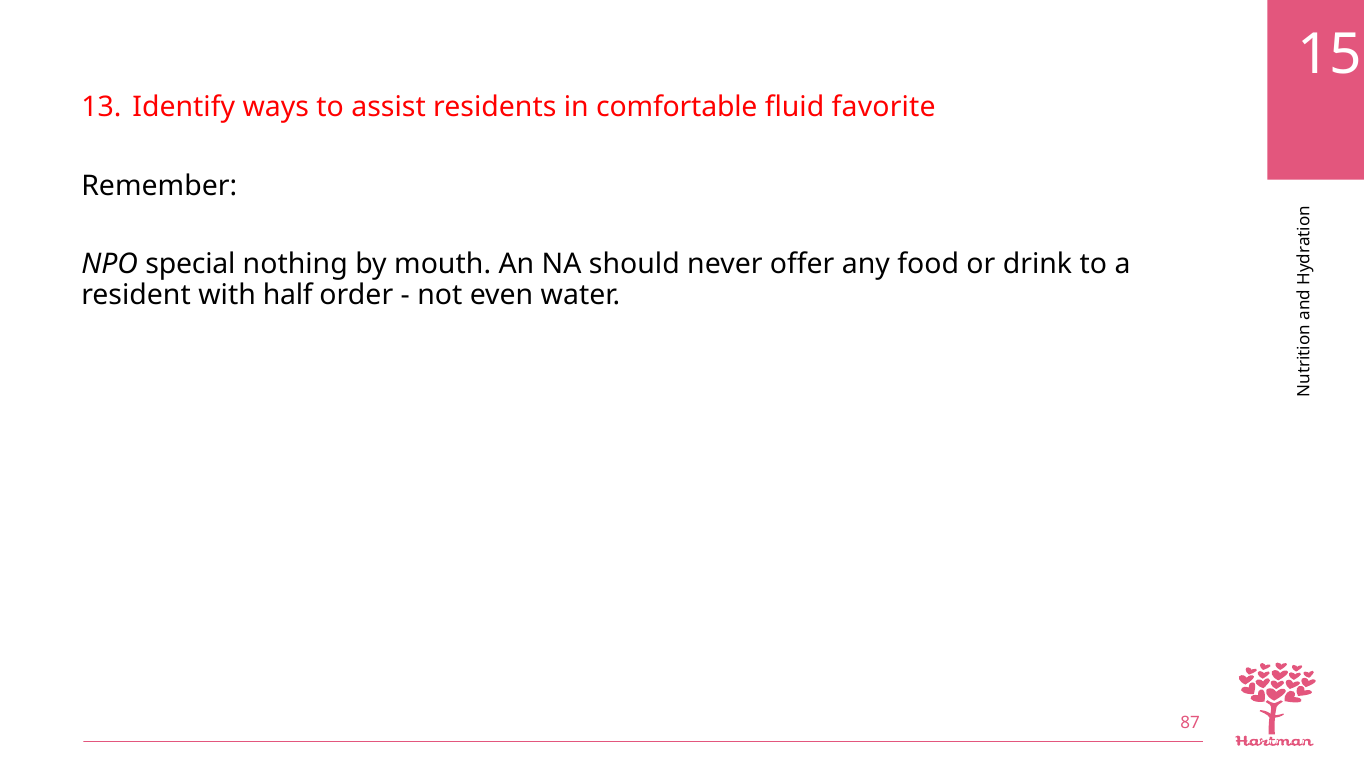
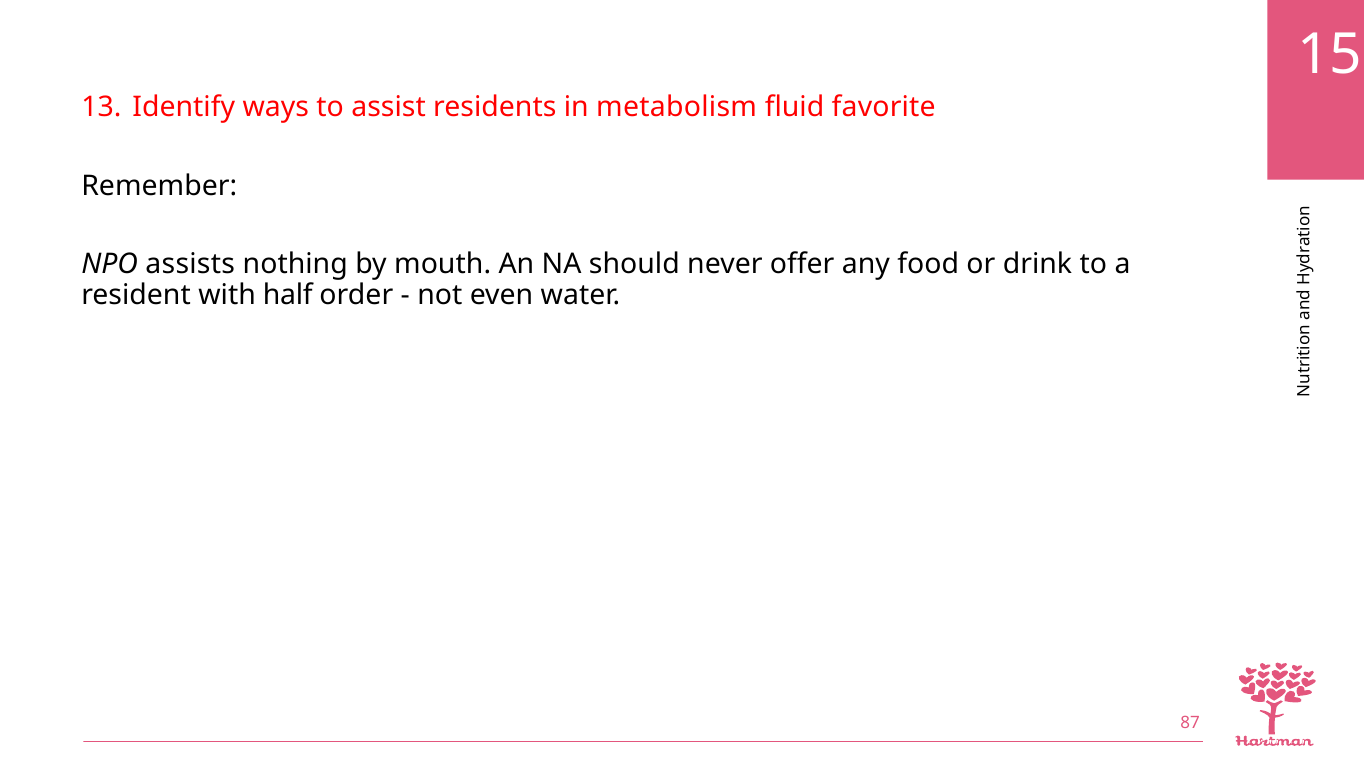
comfortable: comfortable -> metabolism
special: special -> assists
